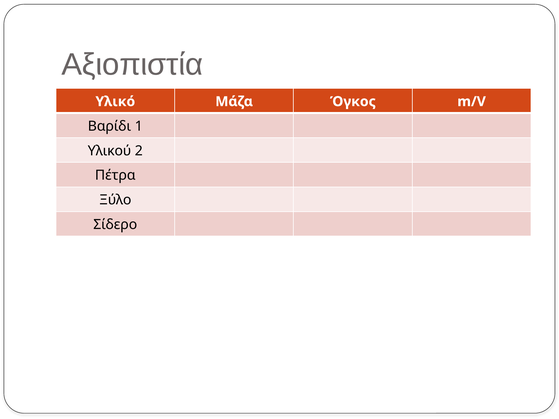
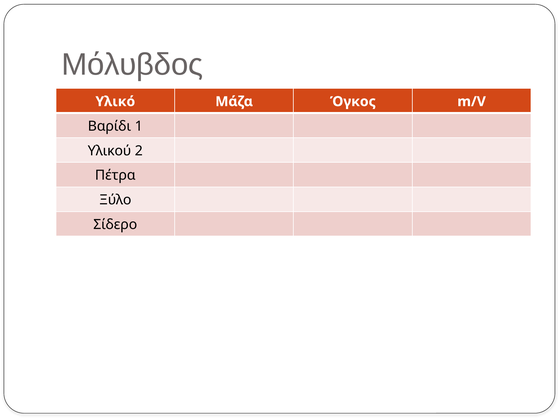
Αξιοπιστία: Αξιοπιστία -> Μόλυβδος
